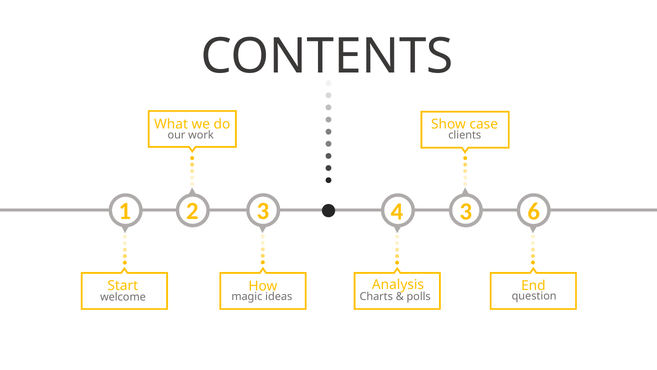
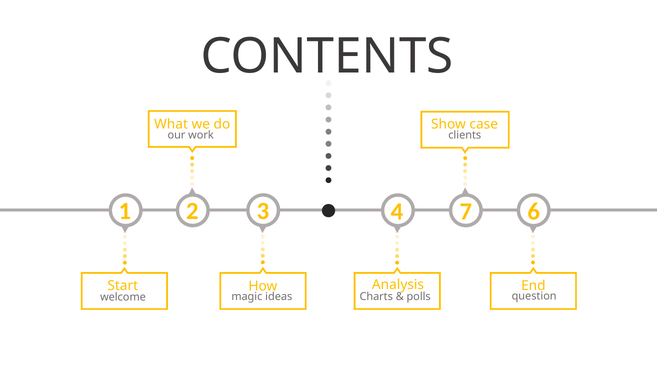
4 3: 3 -> 7
